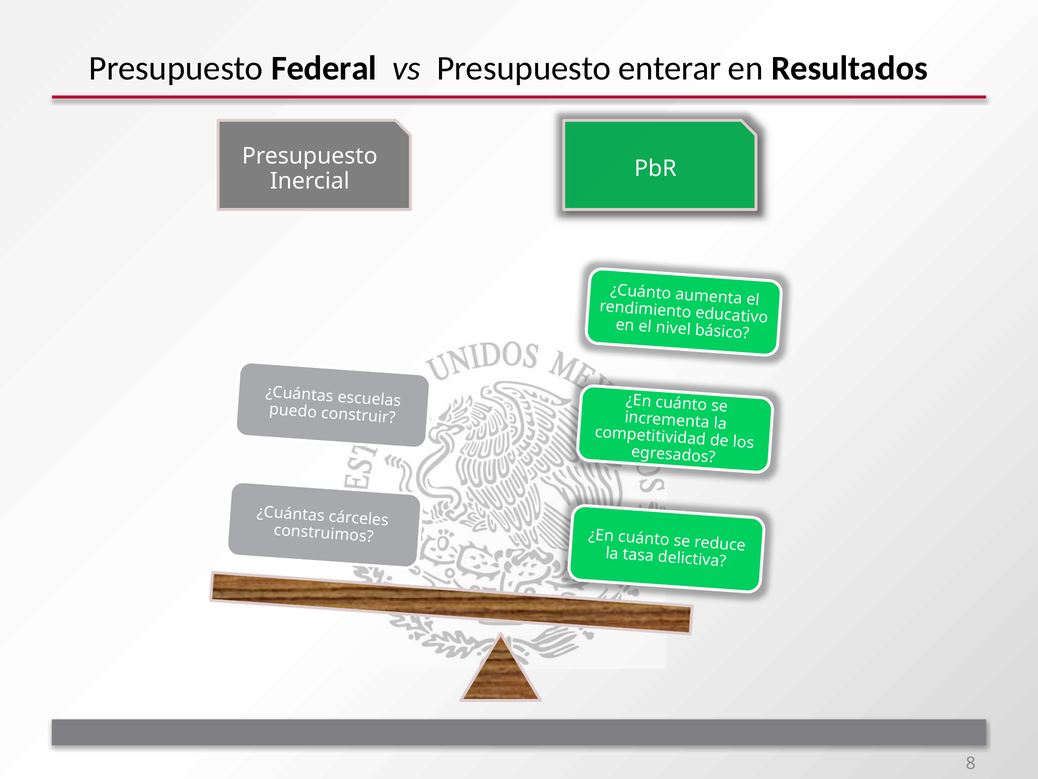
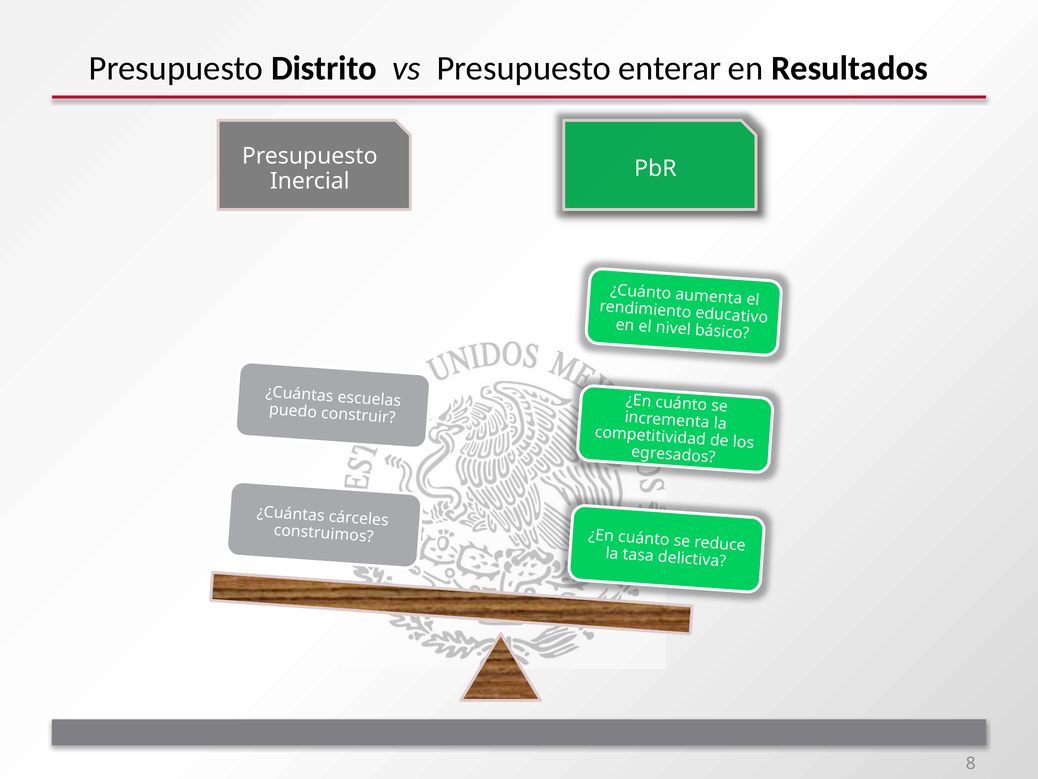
Federal: Federal -> Distrito
